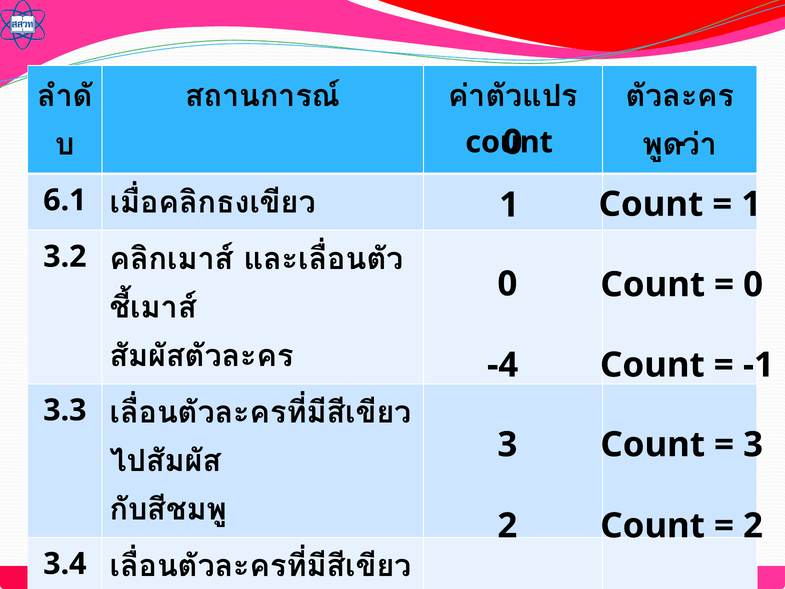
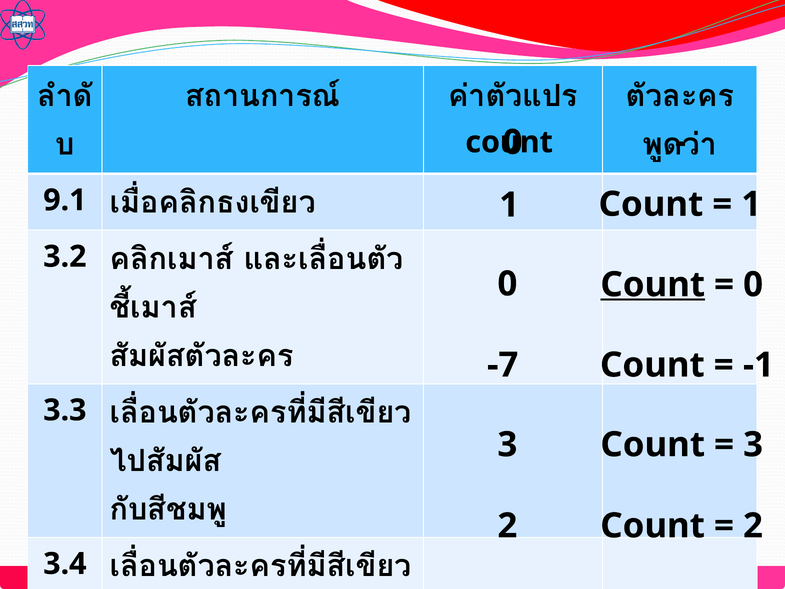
6.1: 6.1 -> 9.1
Count at (653, 285) underline: none -> present
-4: -4 -> -7
